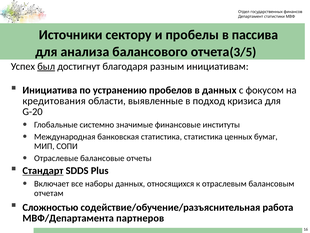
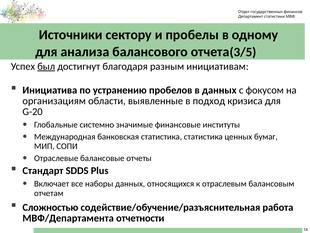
пассива: пассива -> одному
кредитования: кредитования -> организациям
Стандарт underline: present -> none
партнеров: партнеров -> отчетности
